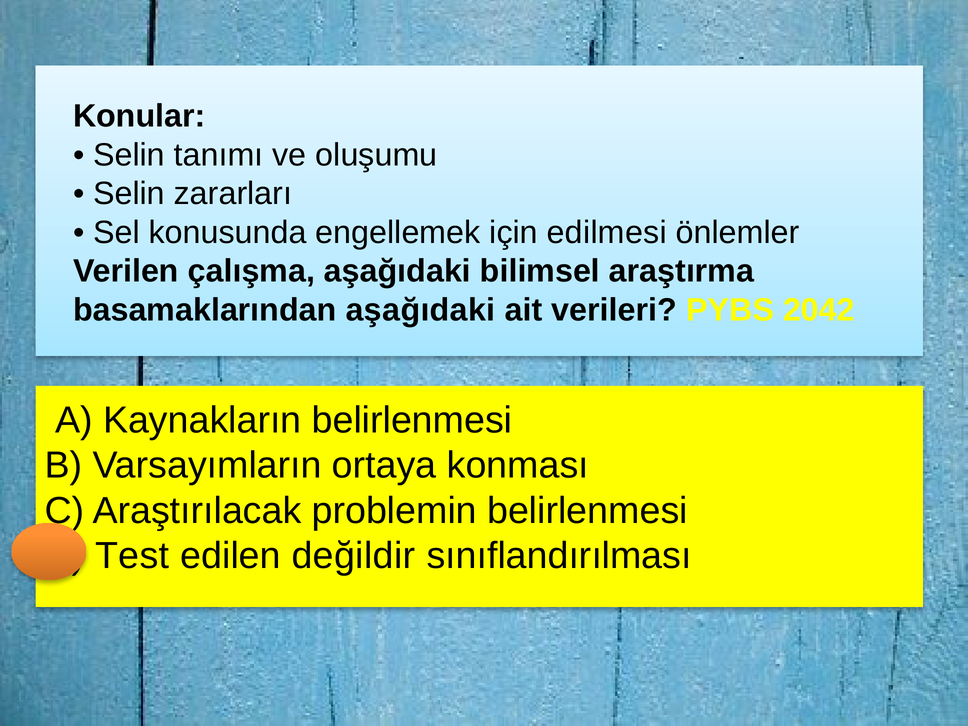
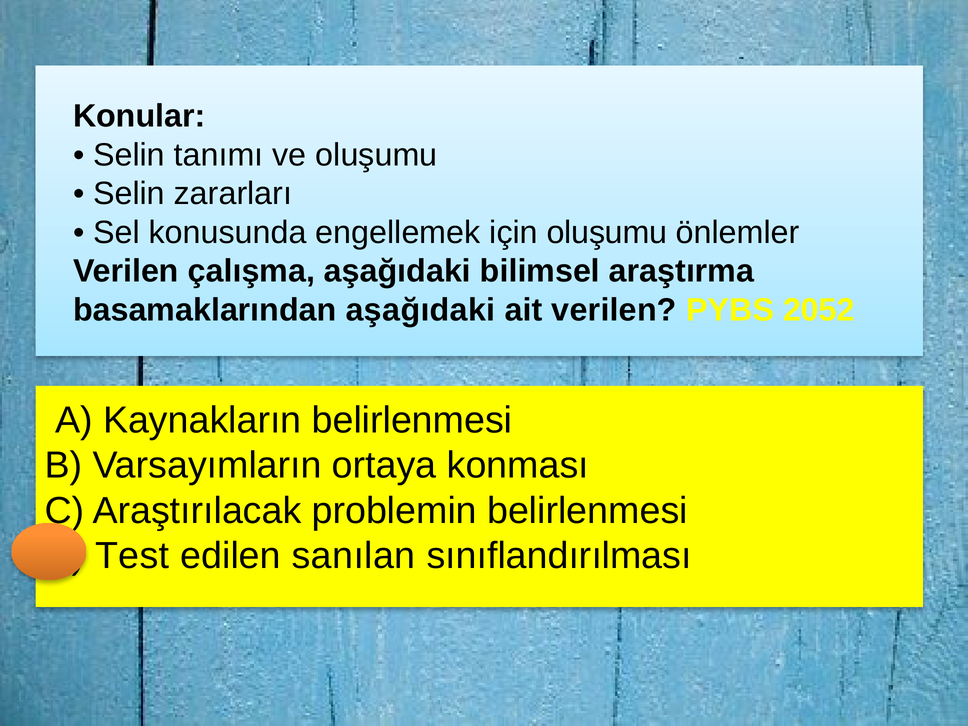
için edilmesi: edilmesi -> oluşumu
ait verileri: verileri -> verilen
2042: 2042 -> 2052
değildir: değildir -> sanılan
